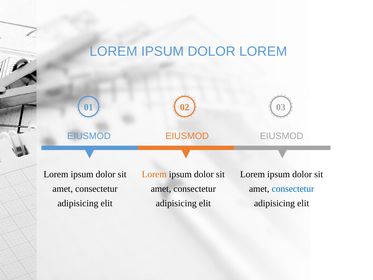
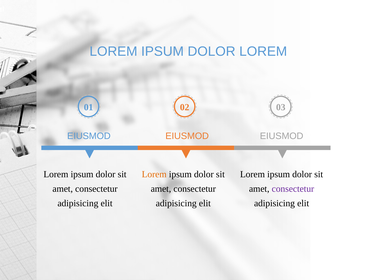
consectetur at (293, 189) colour: blue -> purple
